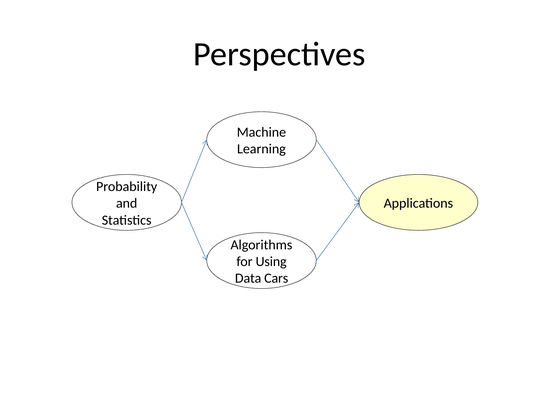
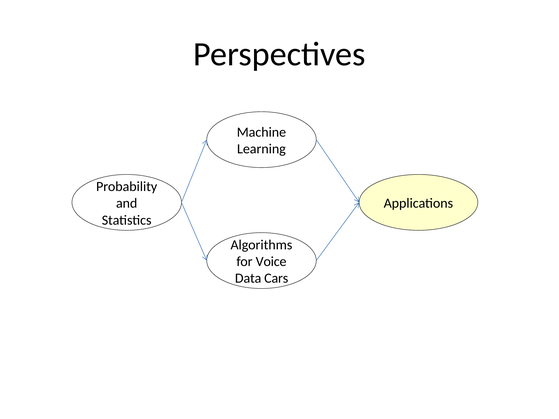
Using: Using -> Voice
